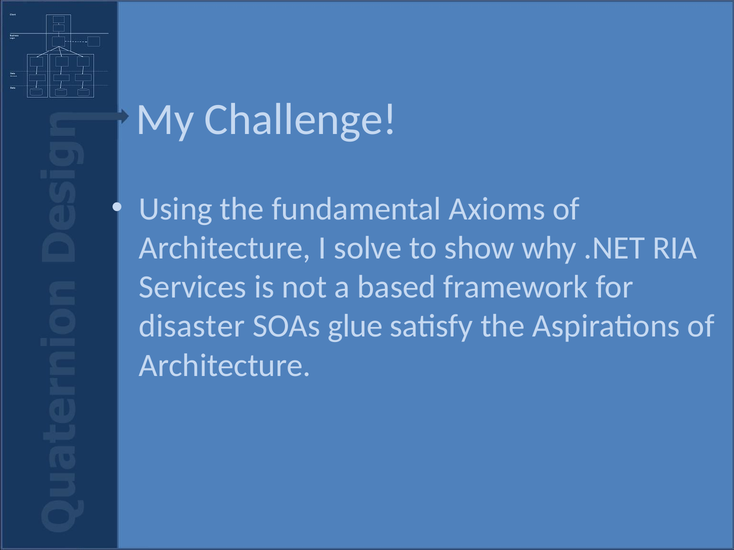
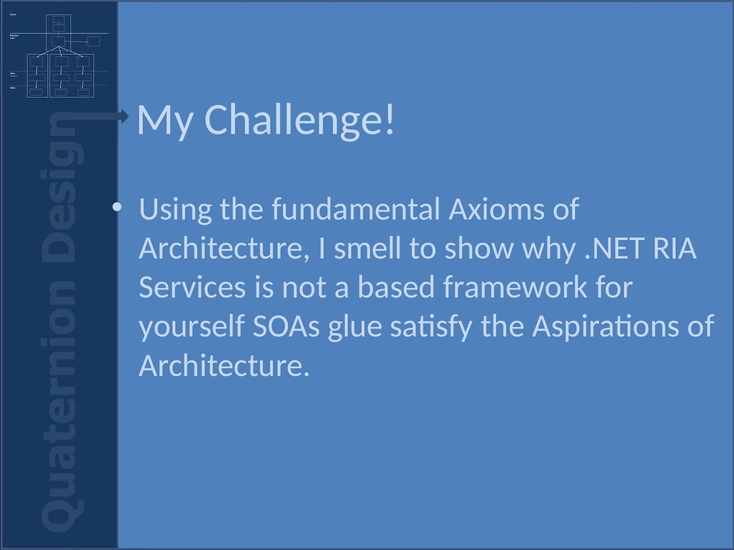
solve: solve -> smell
disaster: disaster -> yourself
